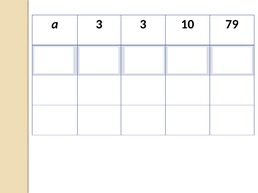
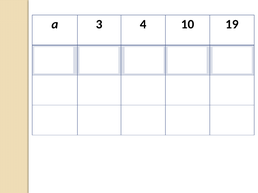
3 3: 3 -> 4
79: 79 -> 19
